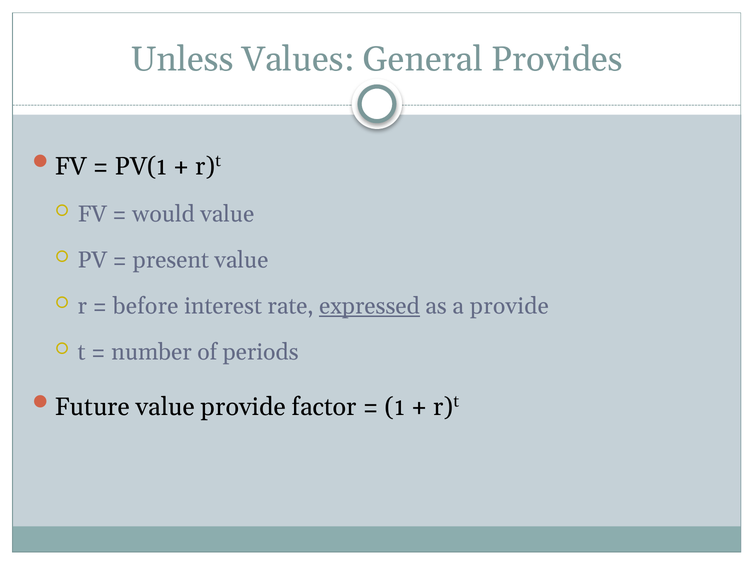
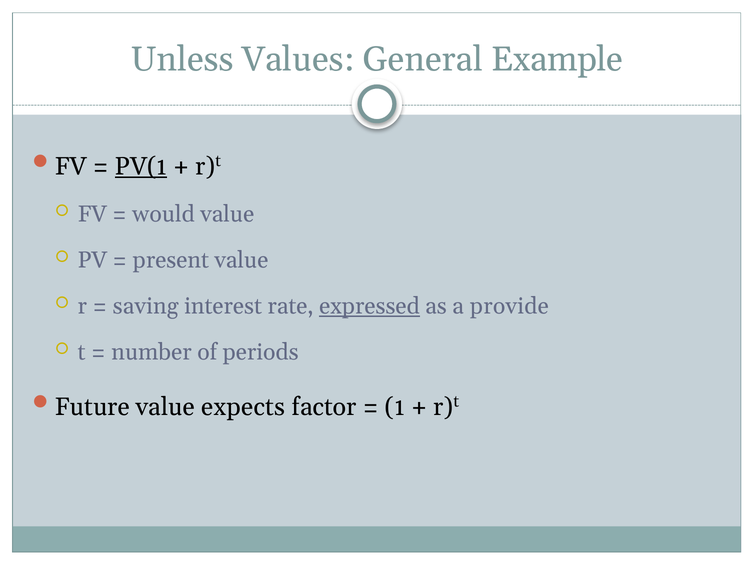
Provides: Provides -> Example
PV(1 underline: none -> present
before: before -> saving
value provide: provide -> expects
